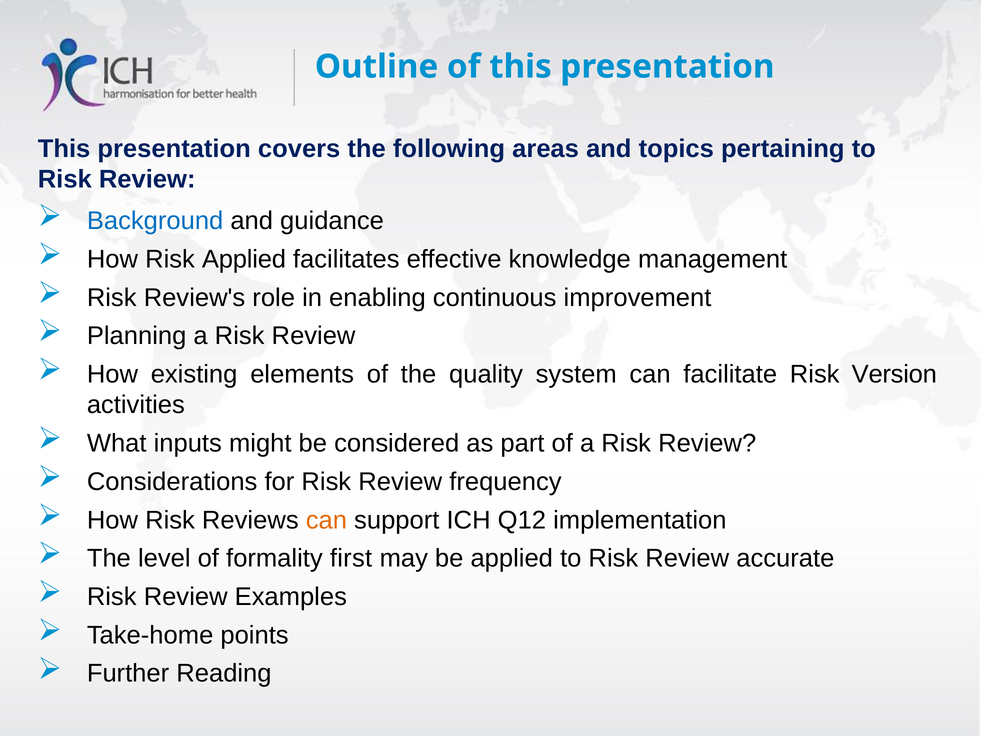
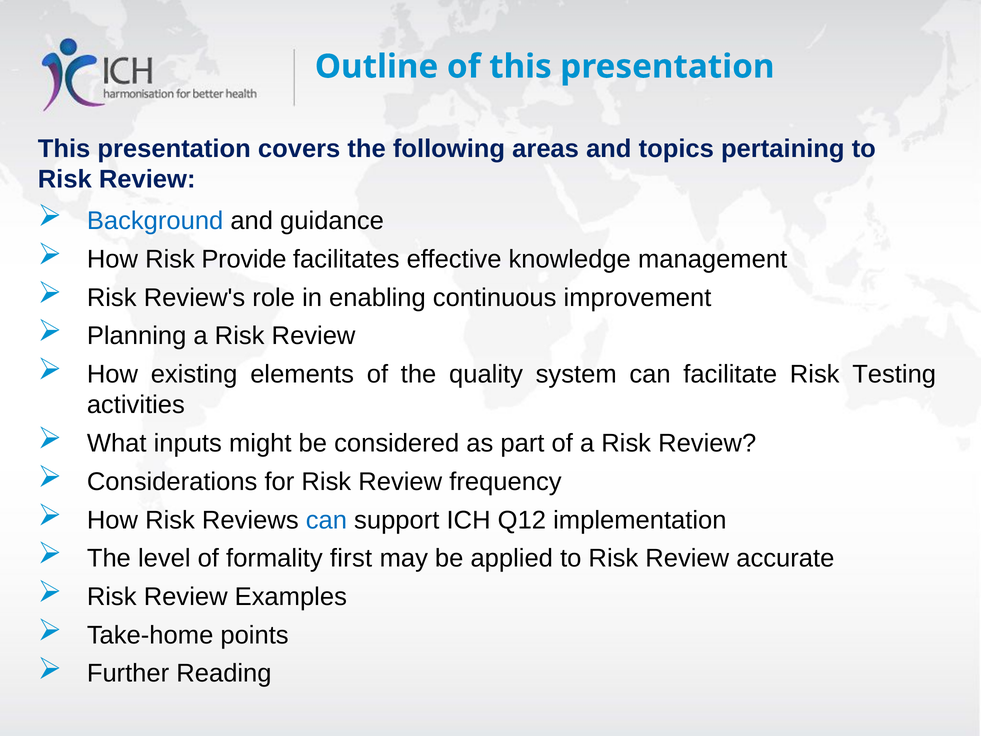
Risk Applied: Applied -> Provide
Version: Version -> Testing
can at (326, 520) colour: orange -> blue
